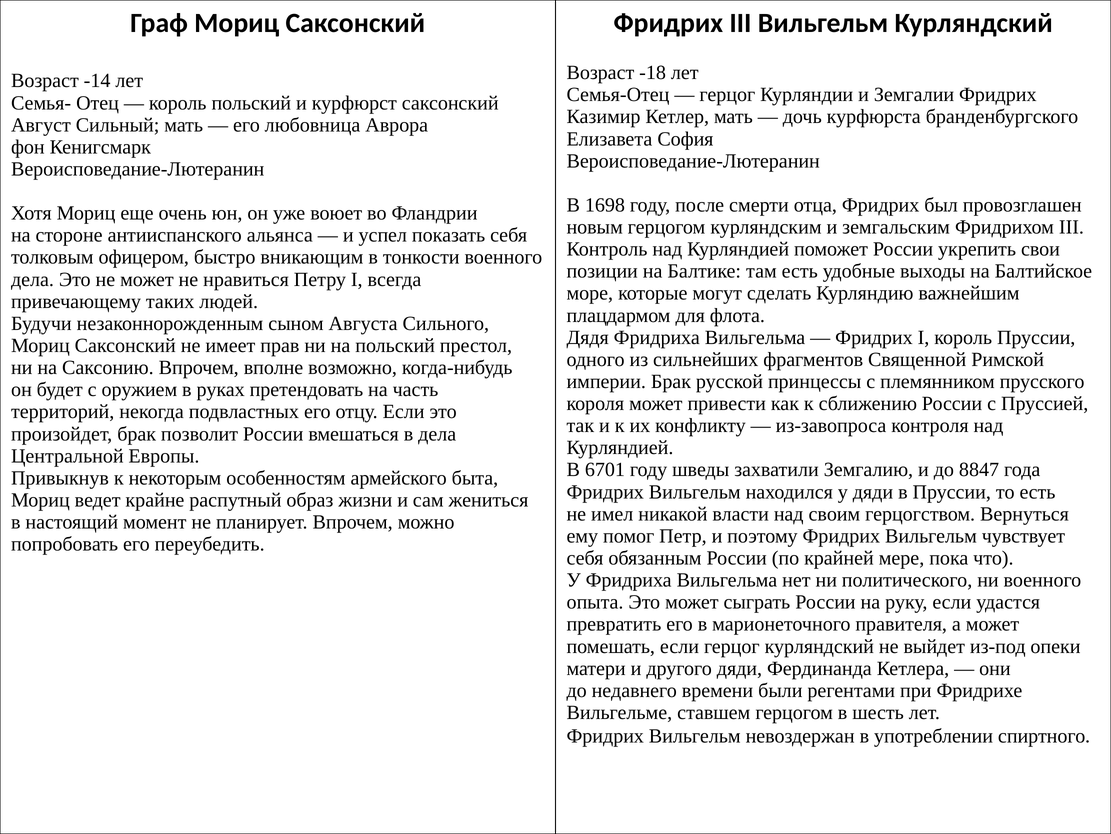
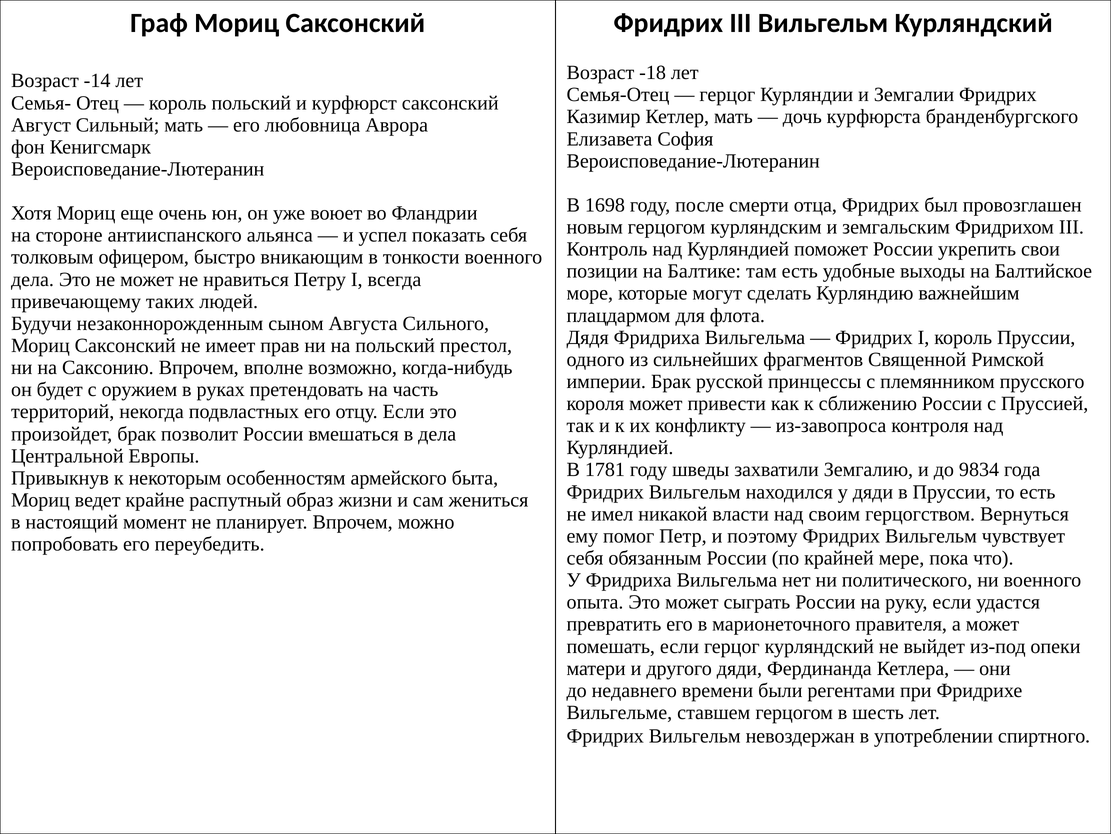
6701: 6701 -> 1781
8847: 8847 -> 9834
